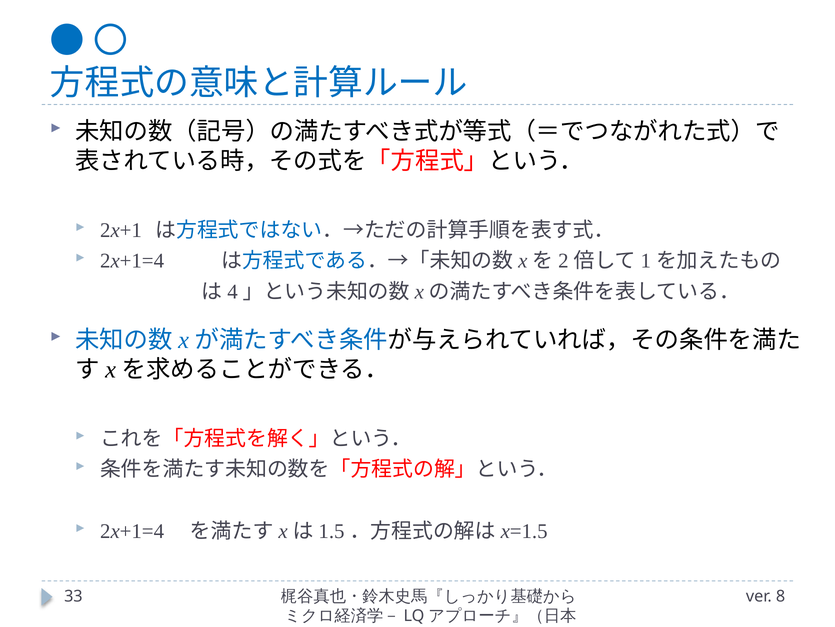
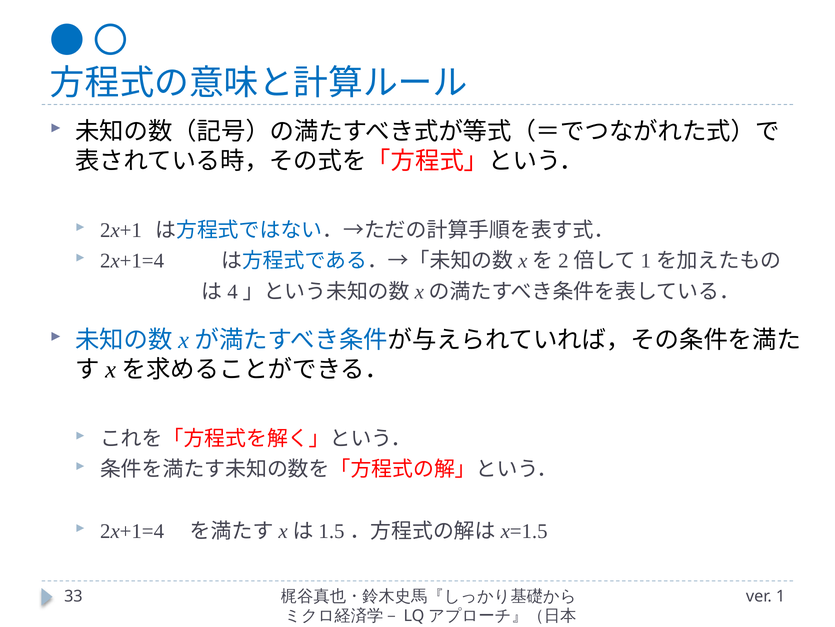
8: 8 -> 1
